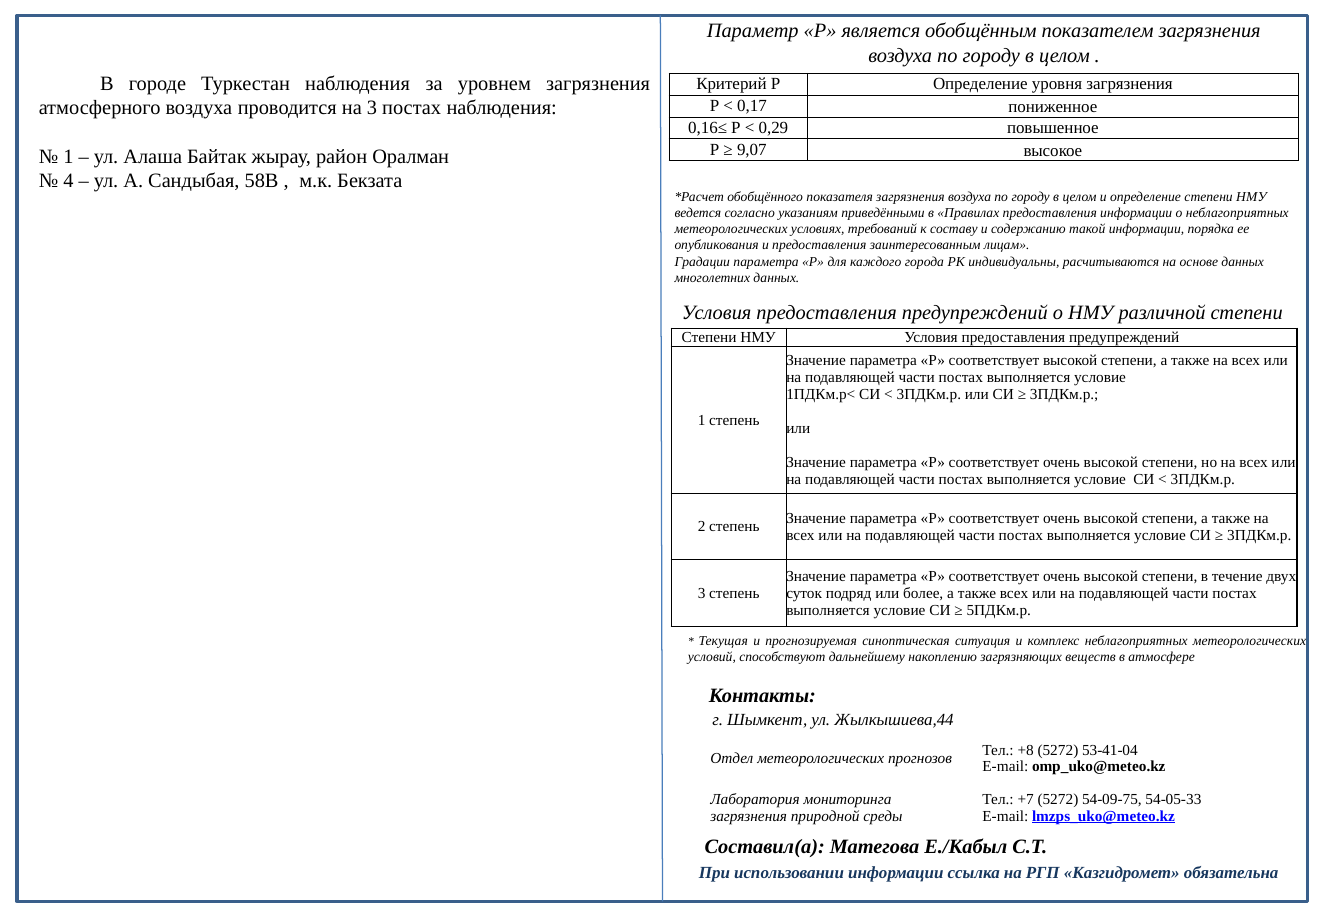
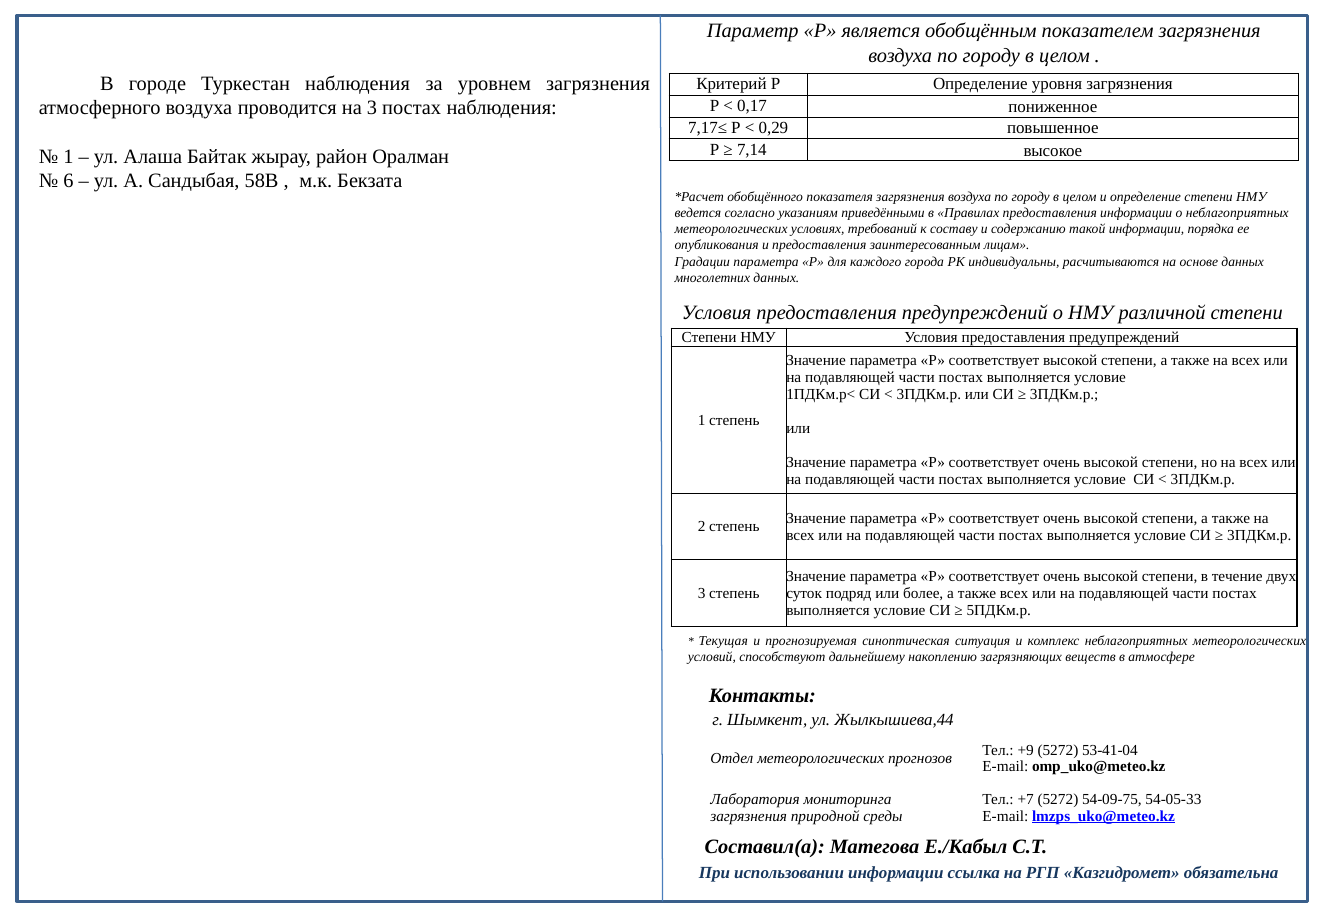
0,16≤: 0,16≤ -> 7,17≤
9,07: 9,07 -> 7,14
4: 4 -> 6
+8: +8 -> +9
